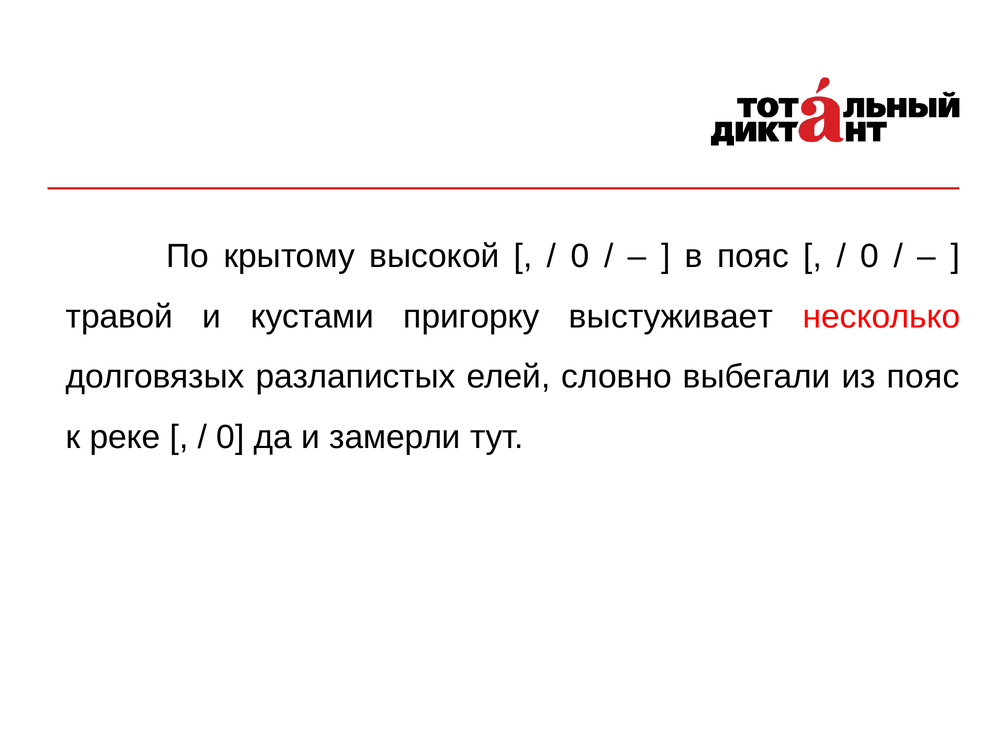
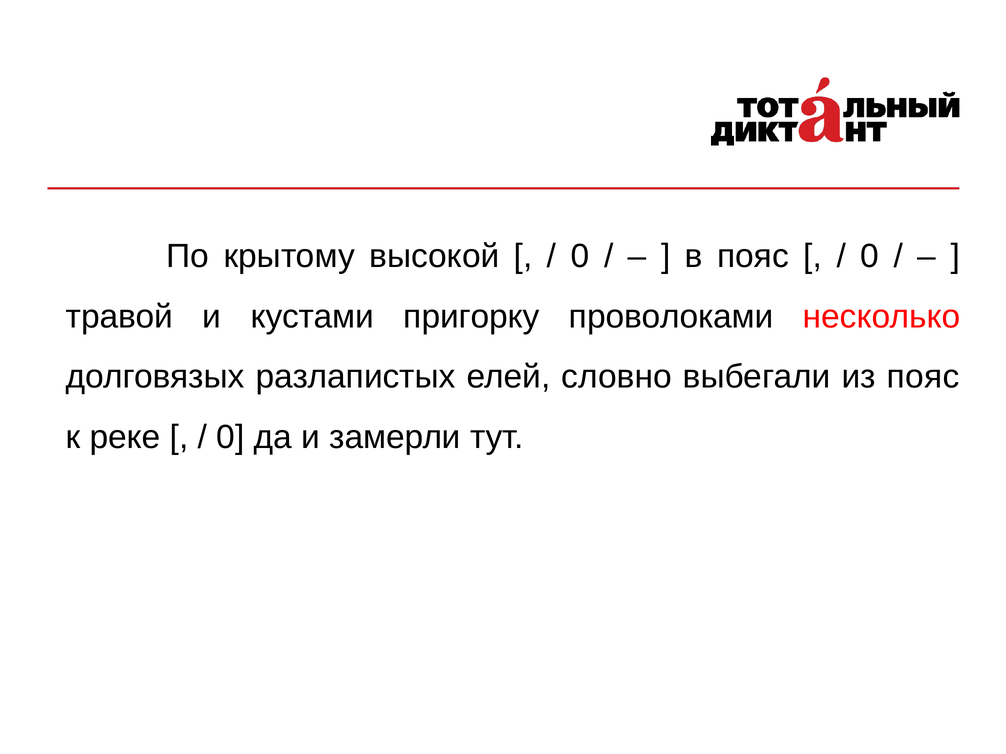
выстуживает: выстуживает -> проволоками
